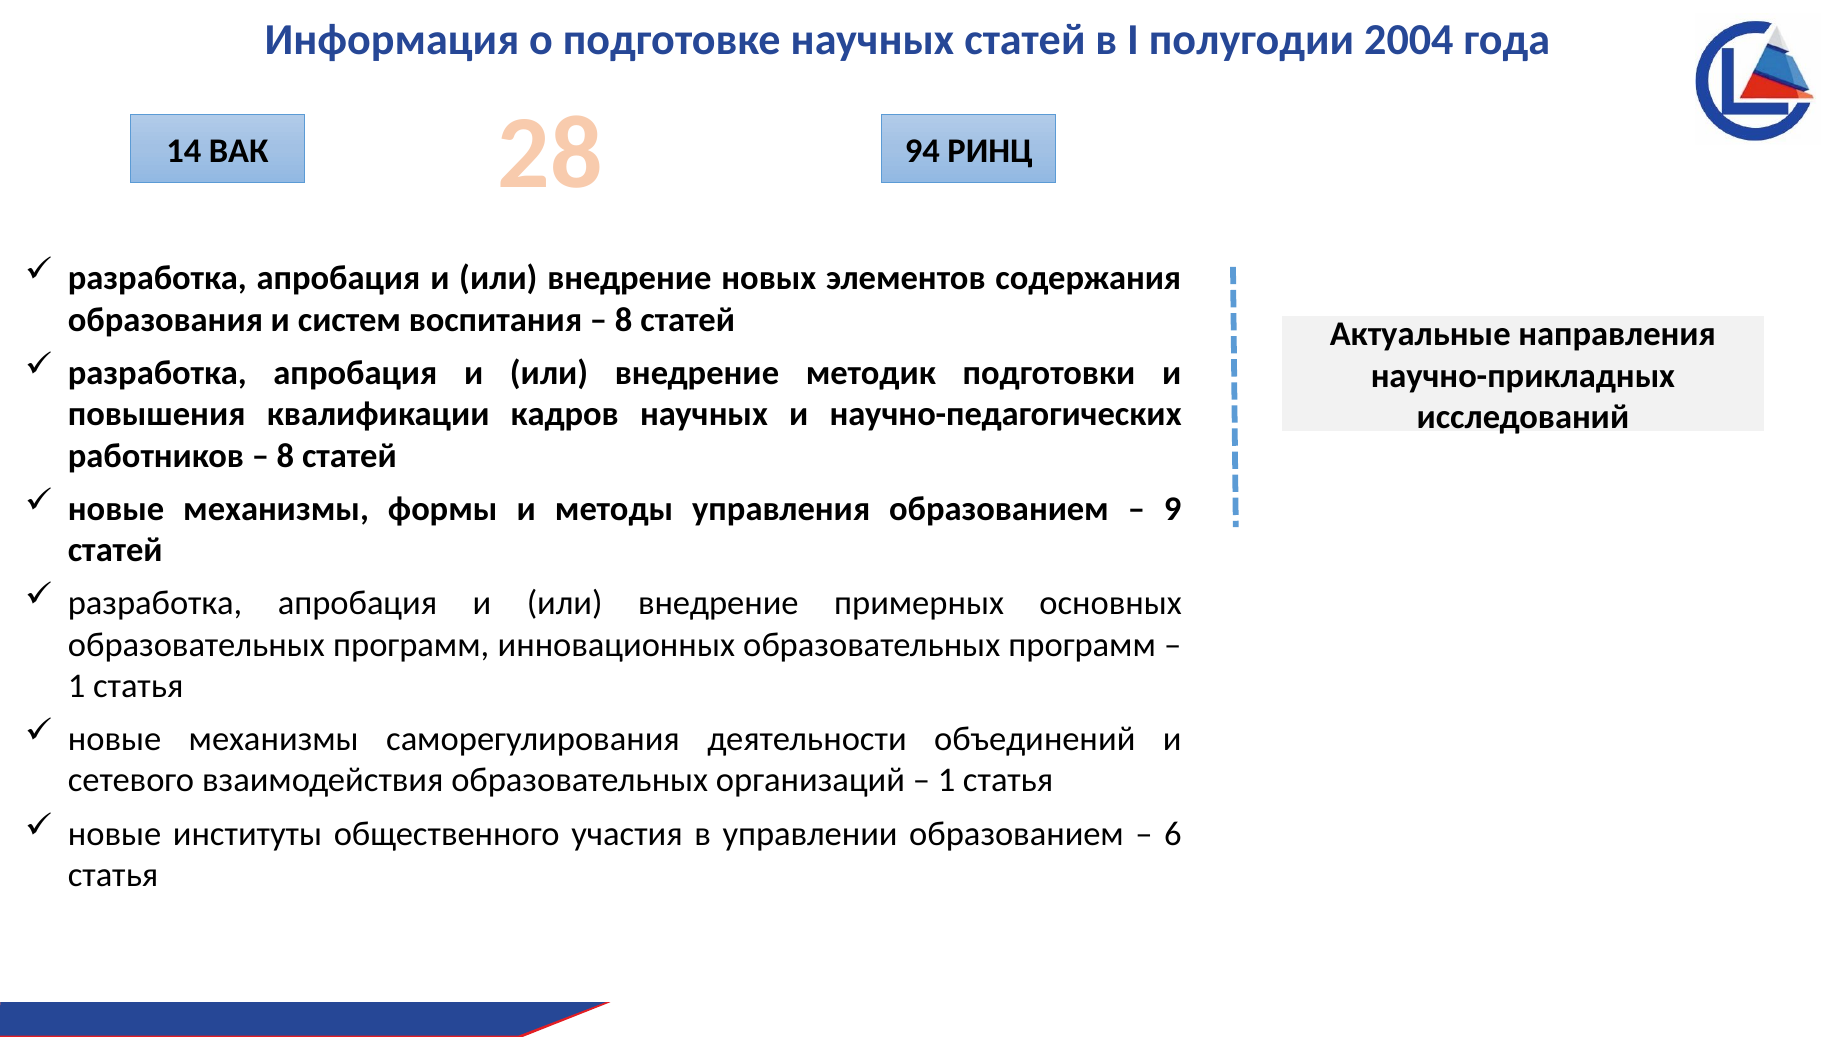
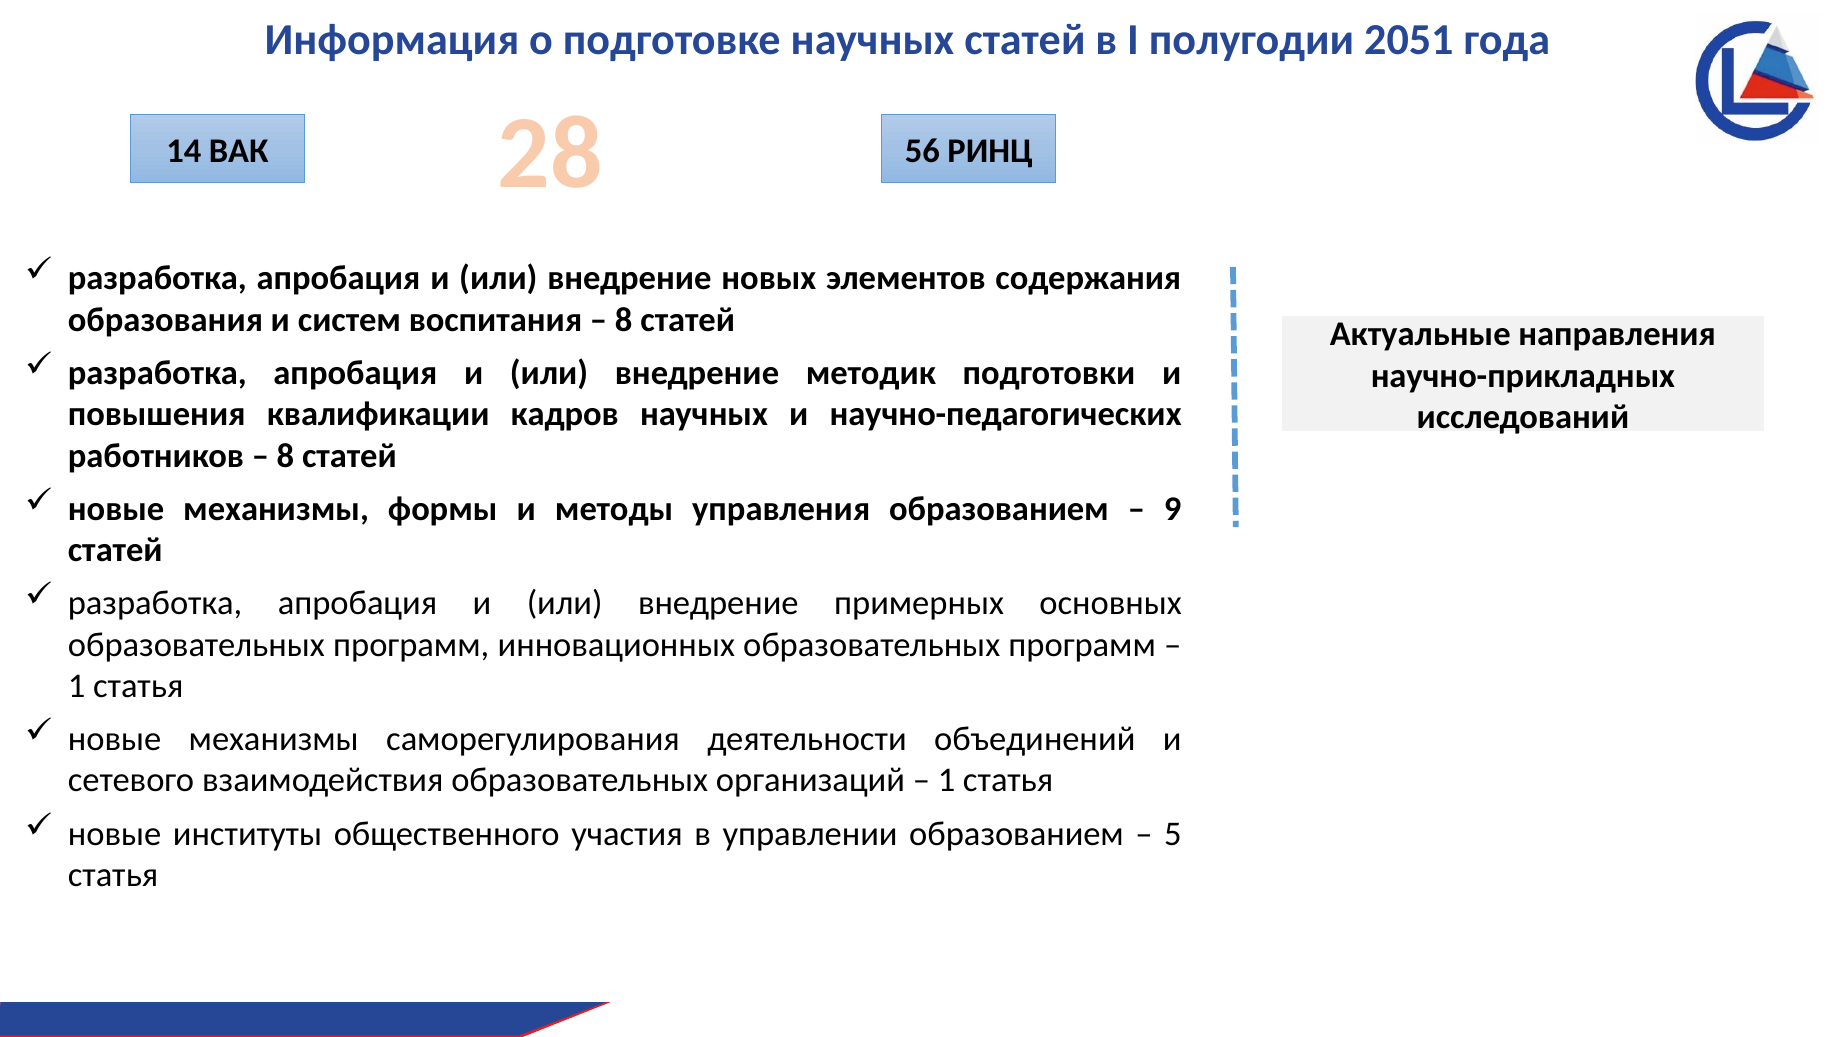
2004: 2004 -> 2051
94: 94 -> 56
6: 6 -> 5
